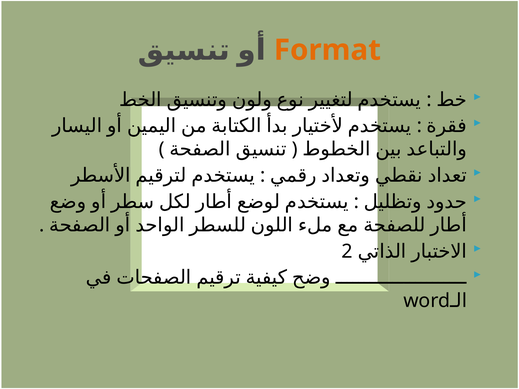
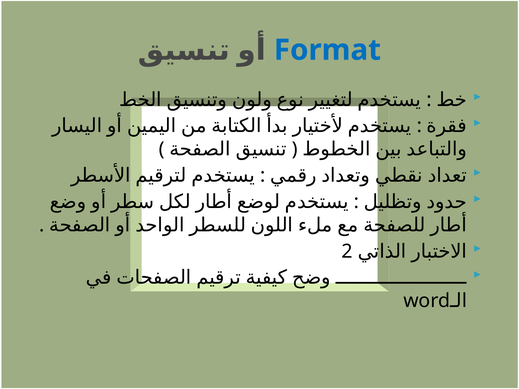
Format colour: orange -> blue
